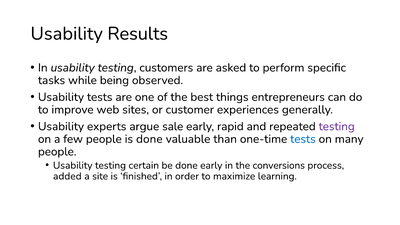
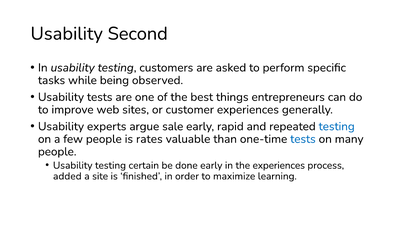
Results: Results -> Second
testing at (337, 126) colour: purple -> blue
is done: done -> rates
the conversions: conversions -> experiences
